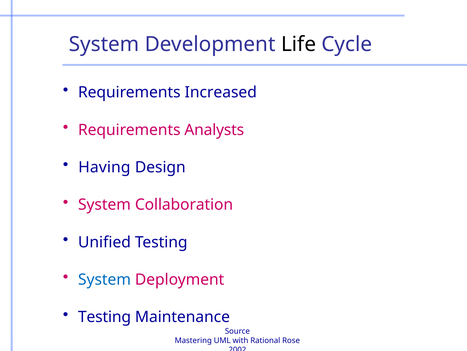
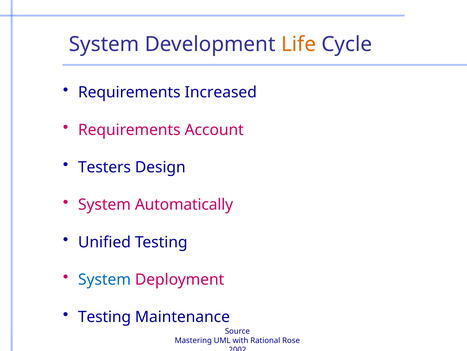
Life colour: black -> orange
Analysts: Analysts -> Account
Having: Having -> Testers
Collaboration: Collaboration -> Automatically
